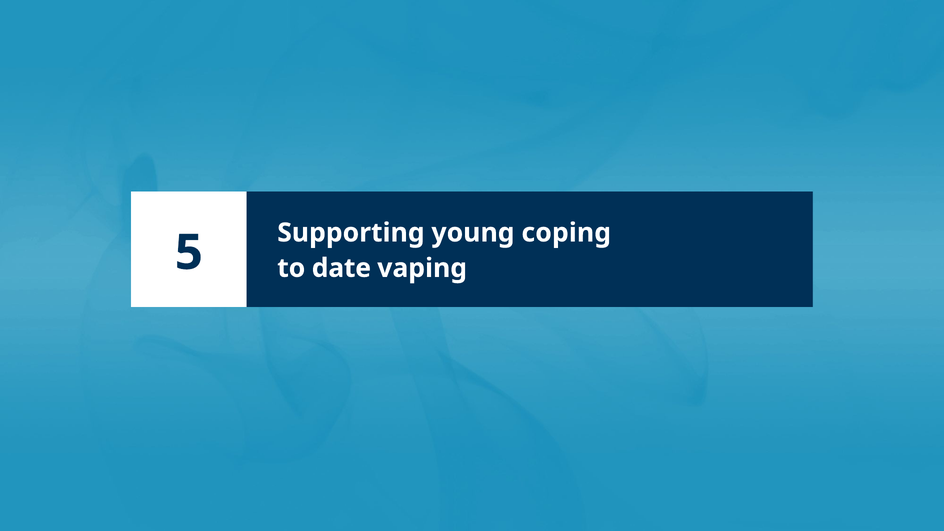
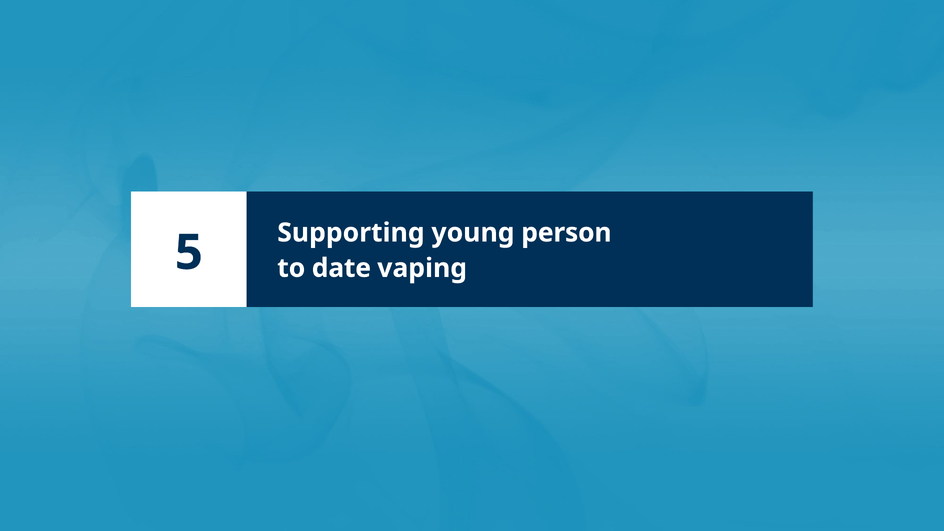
coping: coping -> person
